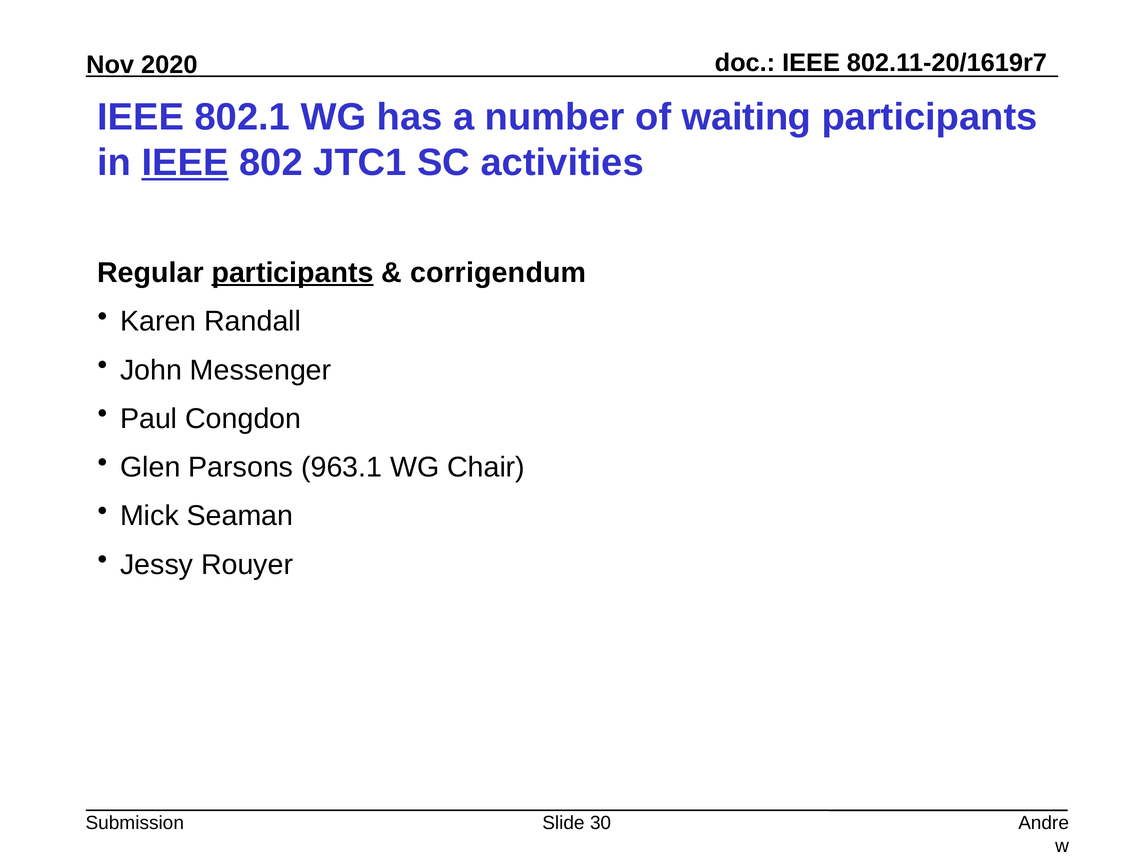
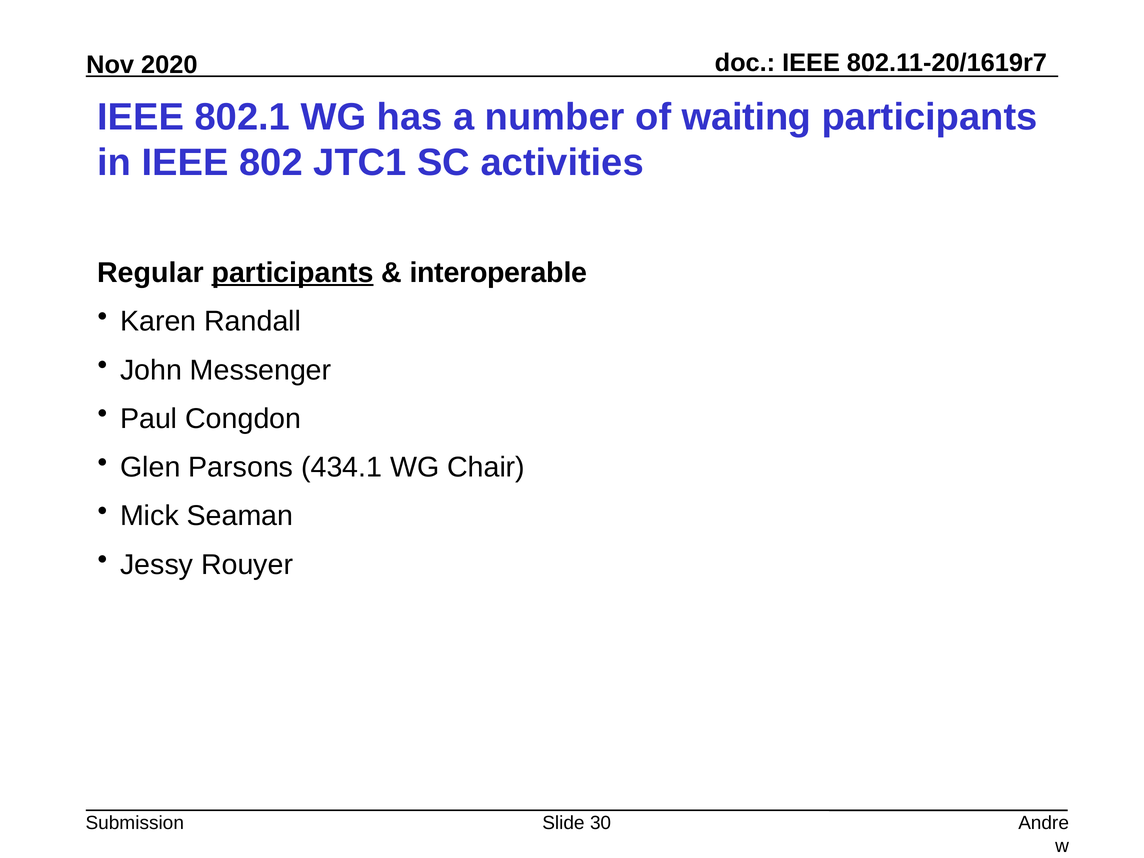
IEEE at (185, 163) underline: present -> none
corrigendum: corrigendum -> interoperable
963.1: 963.1 -> 434.1
